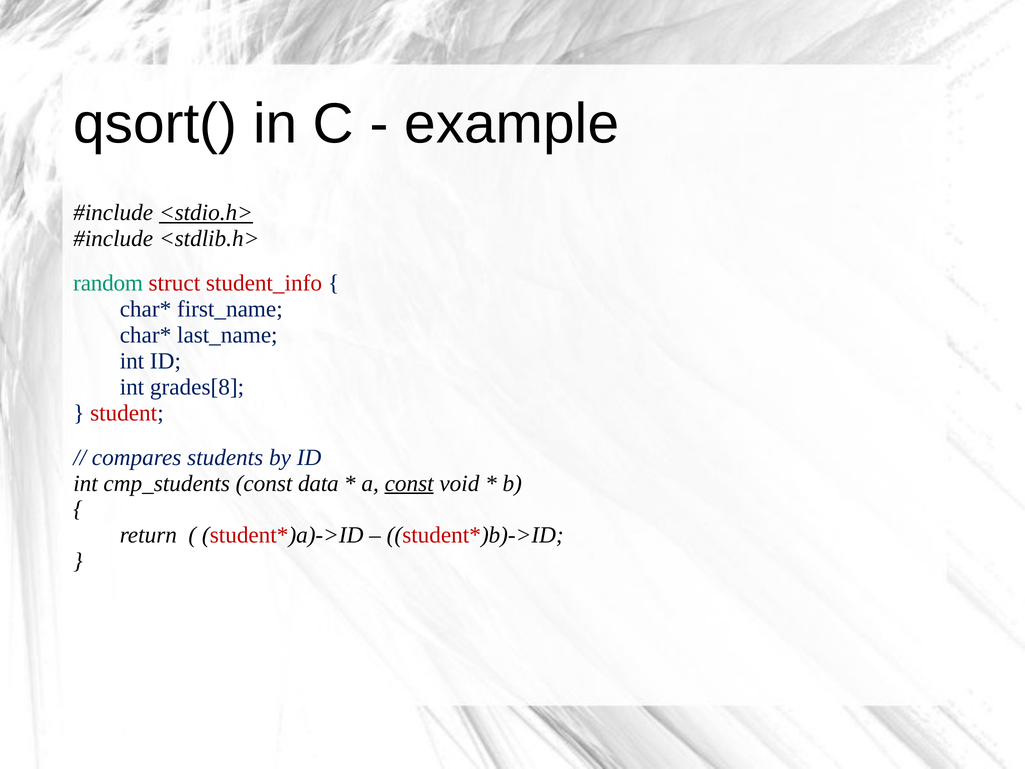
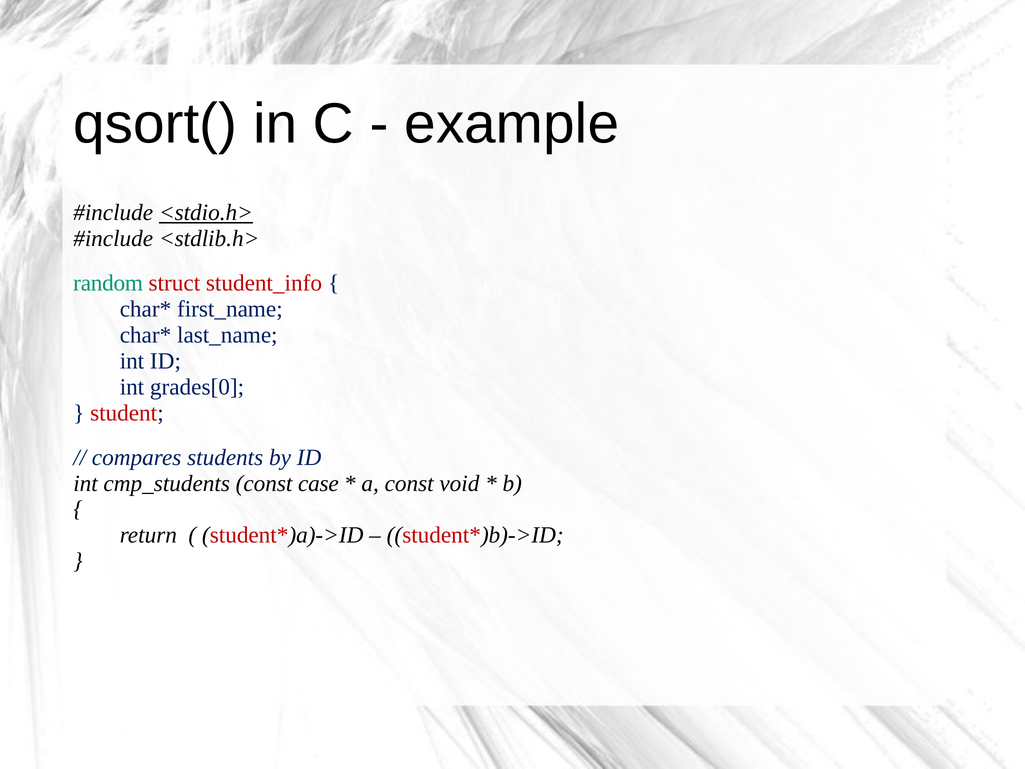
grades[8: grades[8 -> grades[0
data: data -> case
const at (409, 483) underline: present -> none
